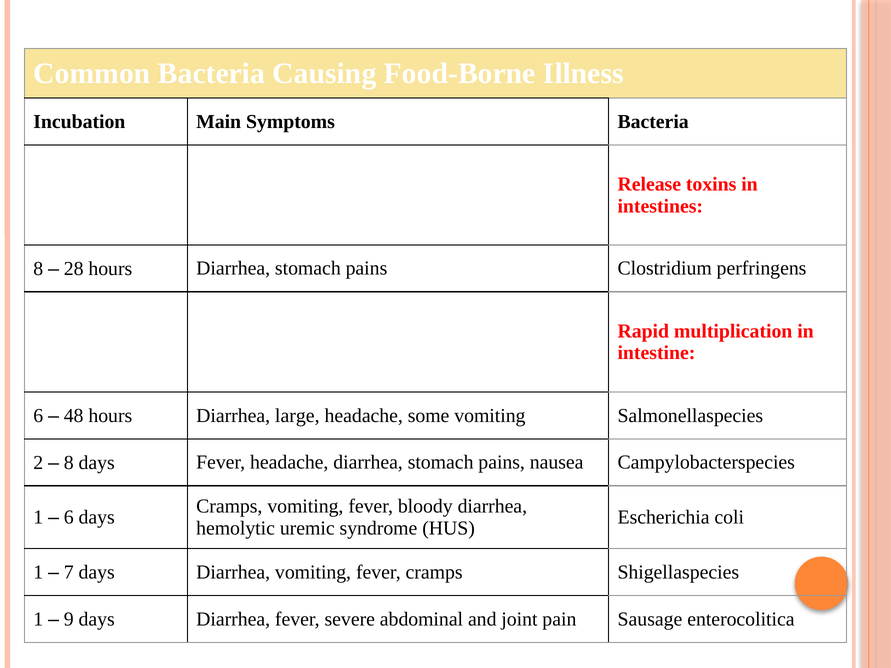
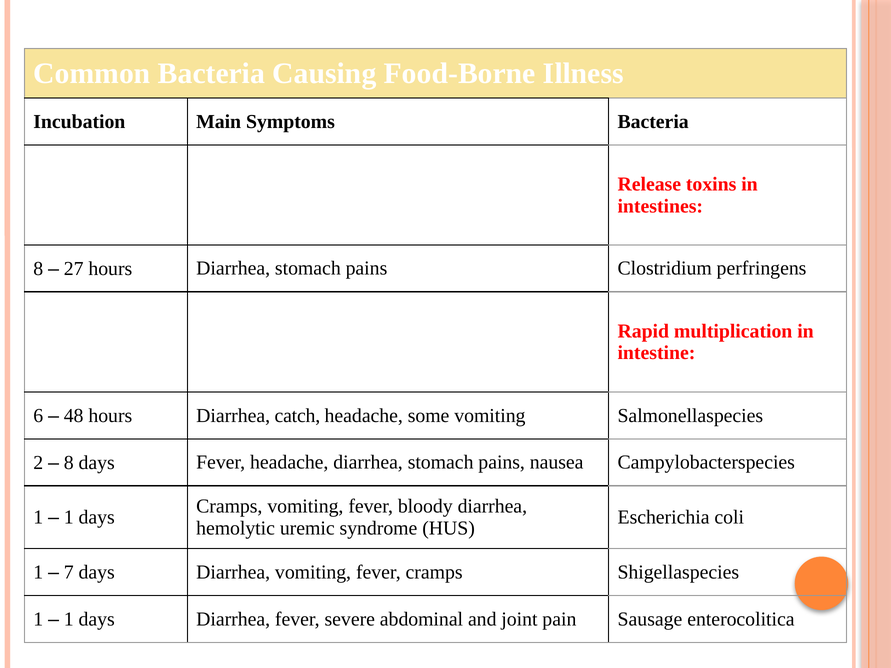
28: 28 -> 27
large: large -> catch
6 at (69, 517): 6 -> 1
9 at (69, 619): 9 -> 1
